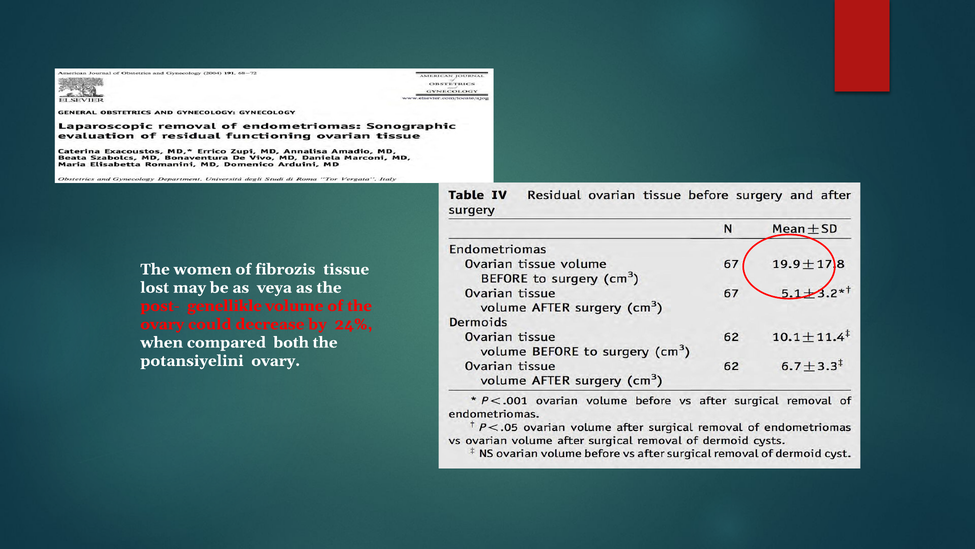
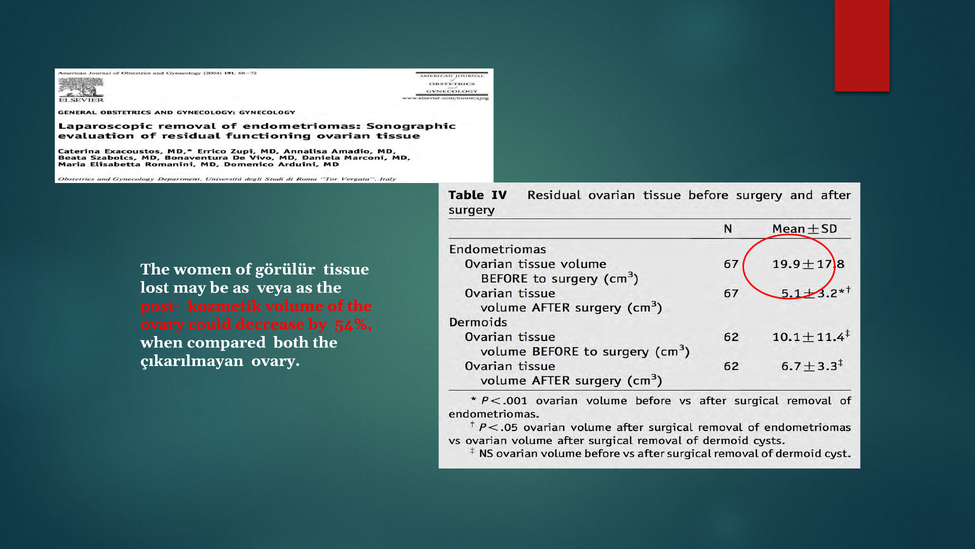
fibrozis: fibrozis -> görülür
genellikle: genellikle -> kozmetik
24%: 24% -> 54%
potansiyelini: potansiyelini -> çıkarılmayan
